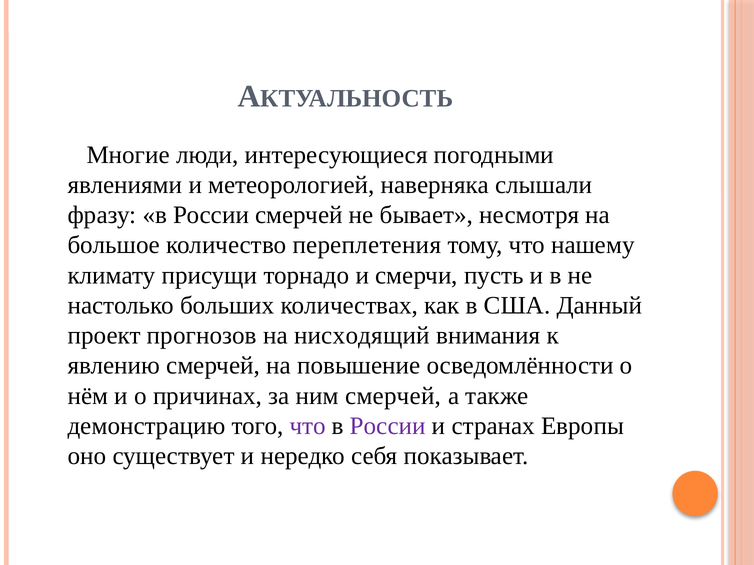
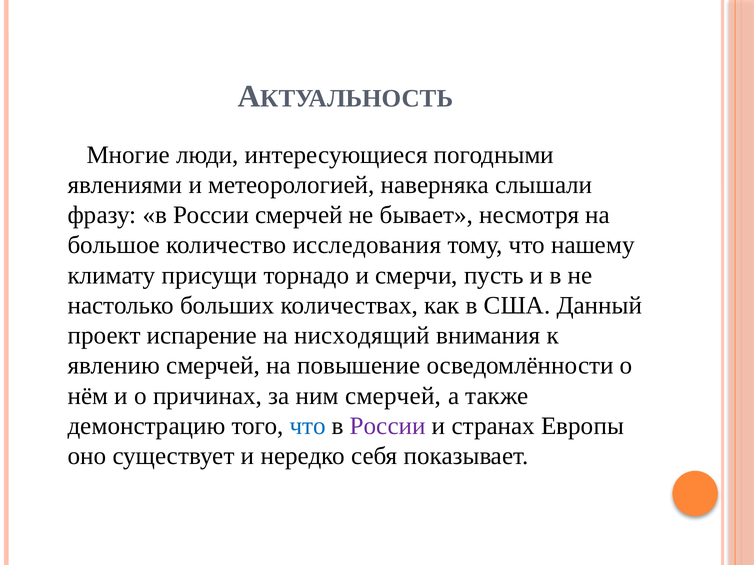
переплетения: переплетения -> исследования
прогнозов: прогнозов -> испарение
что at (308, 426) colour: purple -> blue
